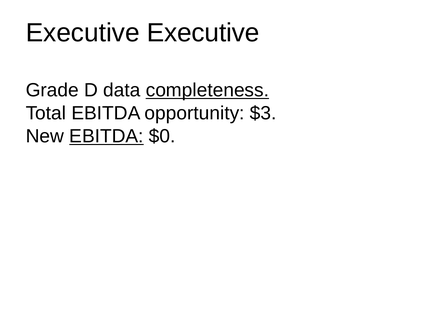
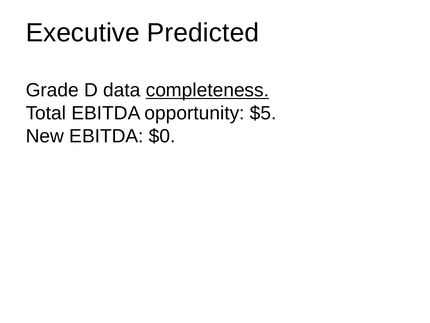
Executive Executive: Executive -> Predicted
$3: $3 -> $5
EBITDA at (106, 136) underline: present -> none
